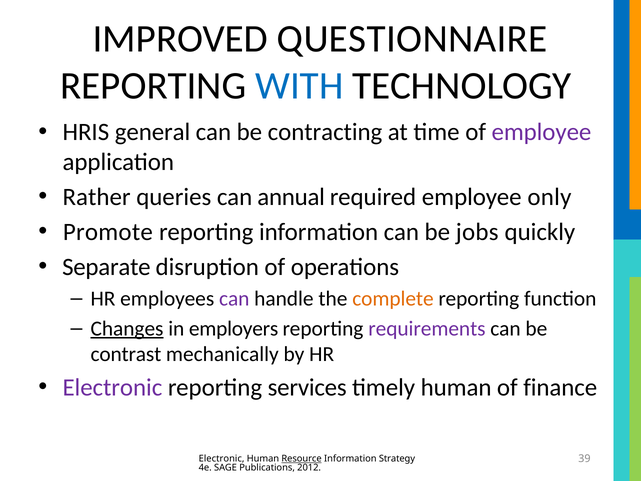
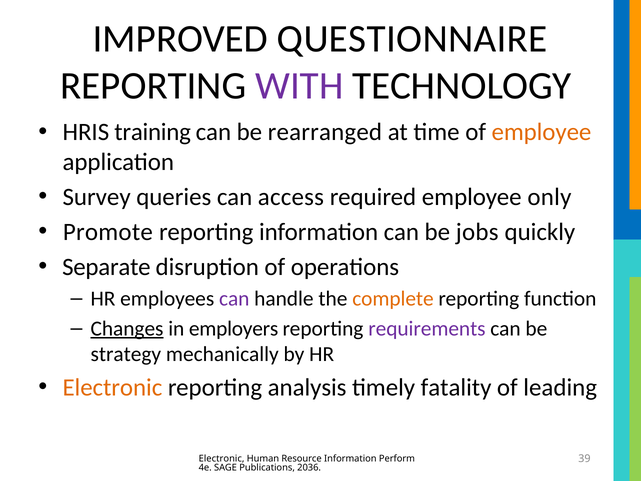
WITH colour: blue -> purple
general: general -> training
contracting: contracting -> rearranged
employee at (541, 132) colour: purple -> orange
Rather: Rather -> Survey
annual: annual -> access
contrast: contrast -> strategy
Electronic at (112, 387) colour: purple -> orange
services: services -> analysis
timely human: human -> fatality
finance: finance -> leading
Resource underline: present -> none
Strategy: Strategy -> Perform
2012: 2012 -> 2036
